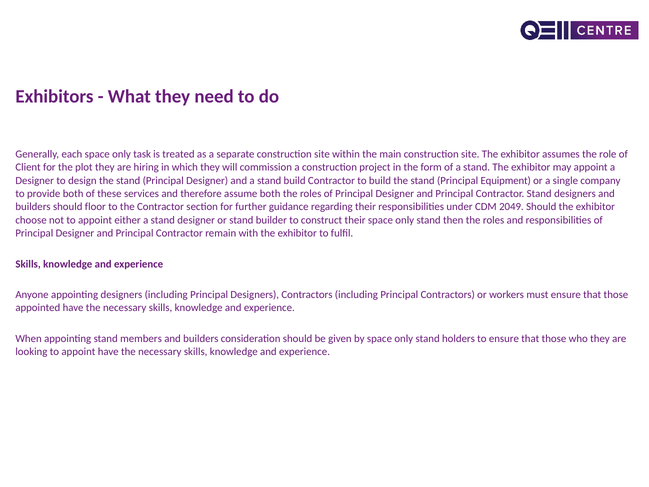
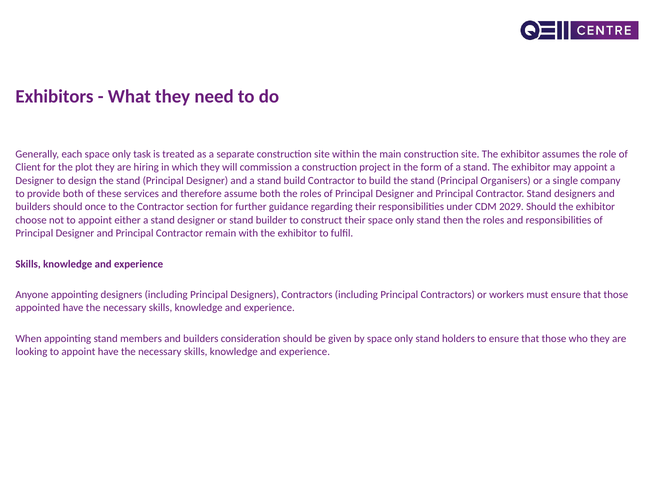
Equipment: Equipment -> Organisers
floor: floor -> once
2049: 2049 -> 2029
